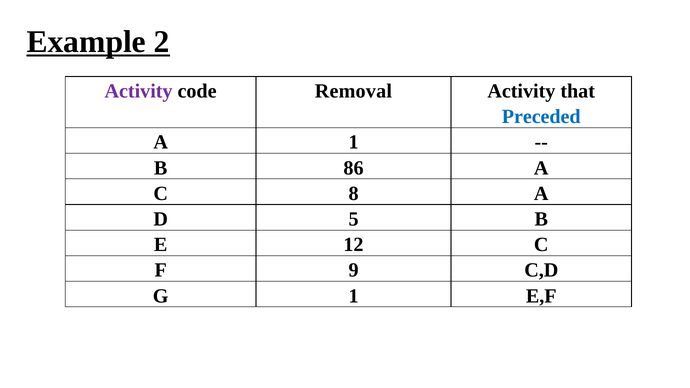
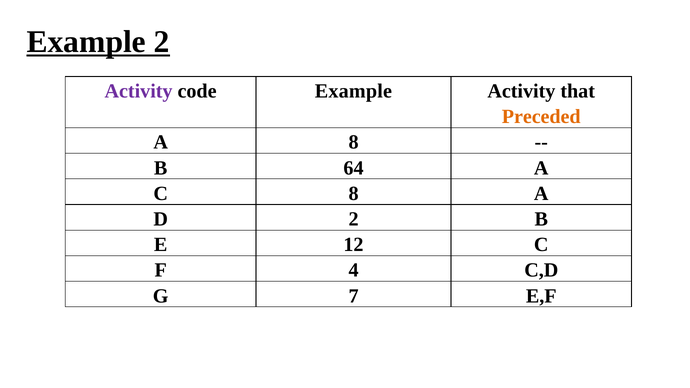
code Removal: Removal -> Example
Preceded colour: blue -> orange
A 1: 1 -> 8
86: 86 -> 64
D 5: 5 -> 2
9: 9 -> 4
G 1: 1 -> 7
